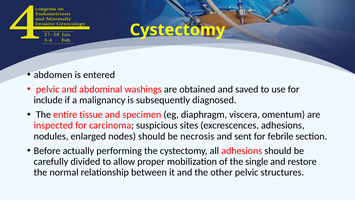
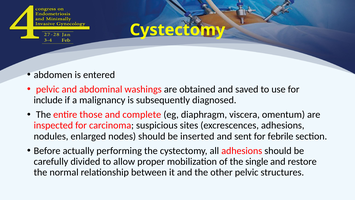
tissue: tissue -> those
specimen: specimen -> complete
necrosis: necrosis -> inserted
